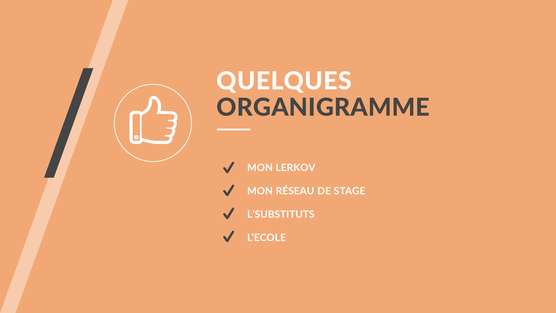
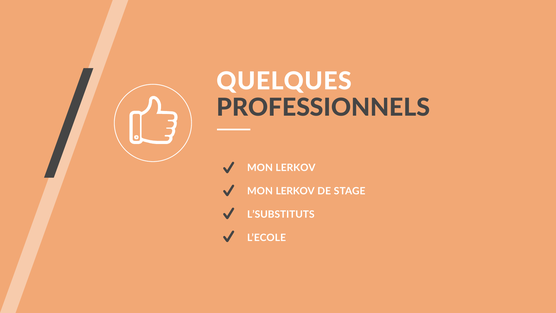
ORGANIGRAMME: ORGANIGRAMME -> PROFESSIONNELS
RÉSEAU at (295, 191): RÉSEAU -> LERKOV
